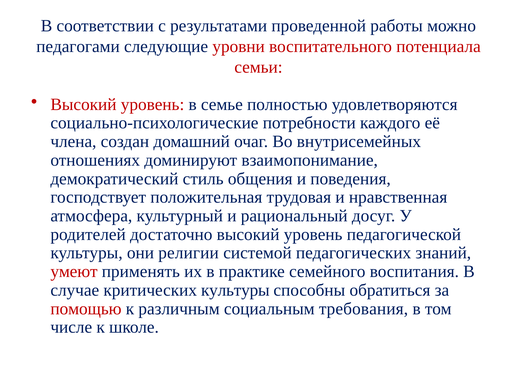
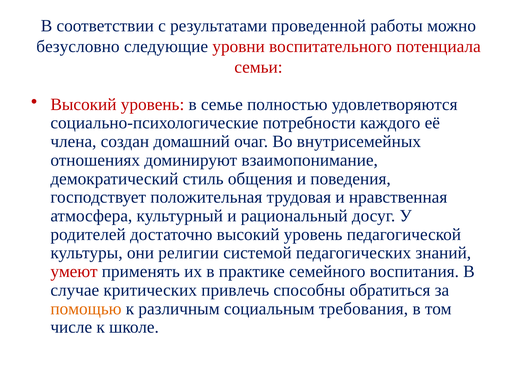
педагогами: педагогами -> безусловно
критических культуры: культуры -> привлечь
помощью colour: red -> orange
